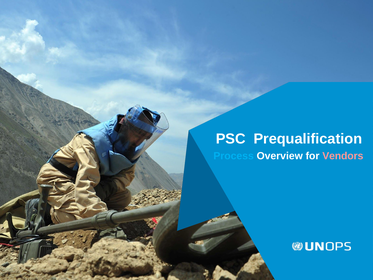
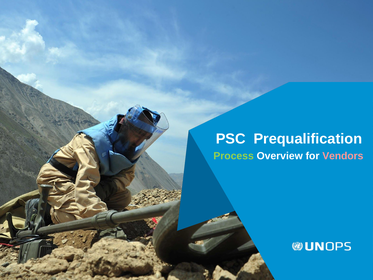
Process colour: light blue -> light green
